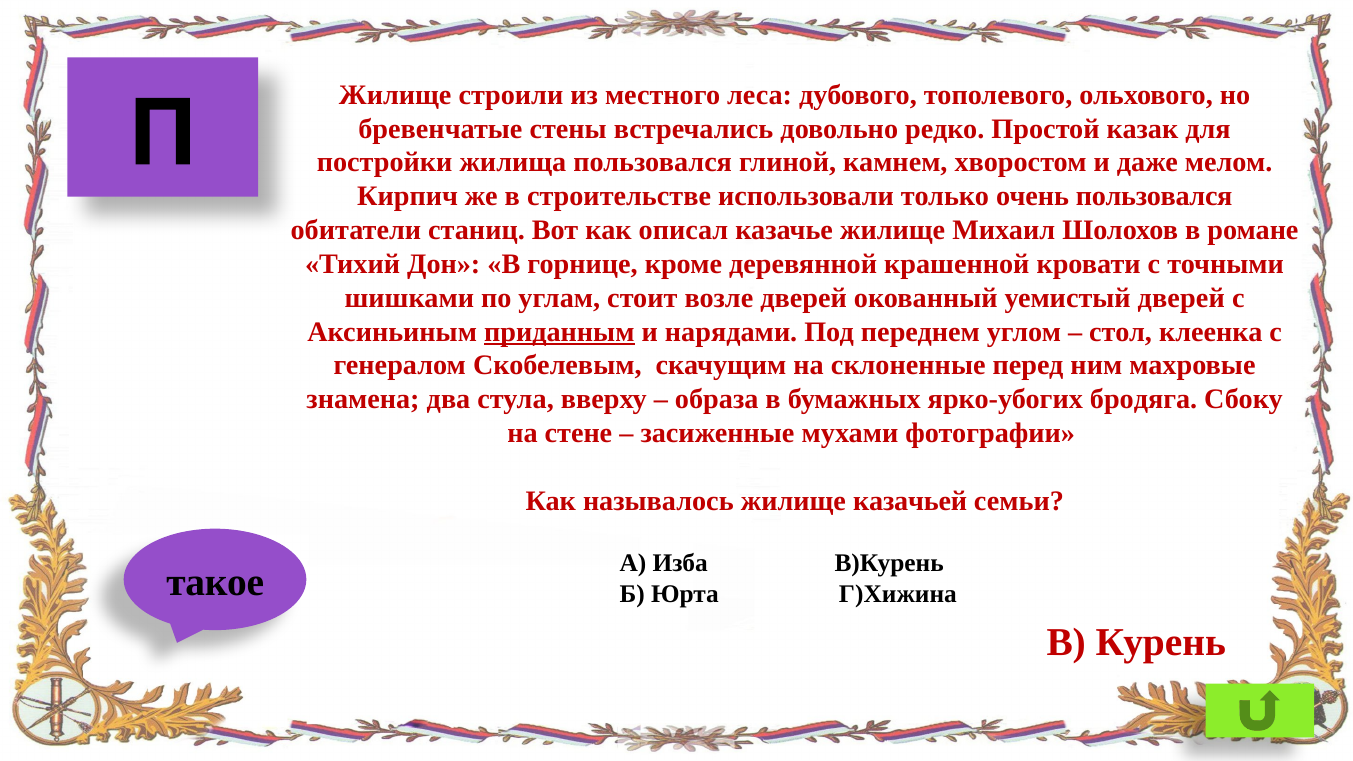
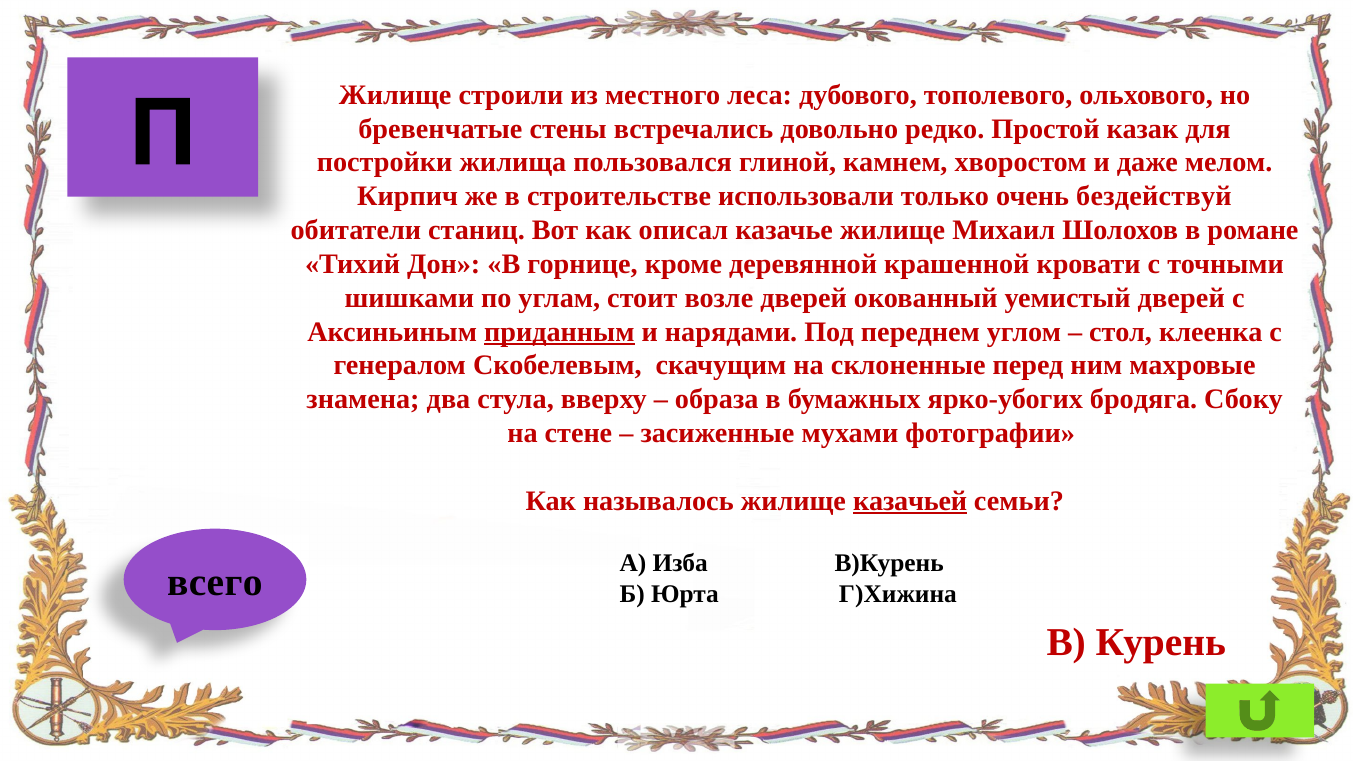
очень пользовался: пользовался -> бездействуй
казачьей underline: none -> present
такое: такое -> всего
